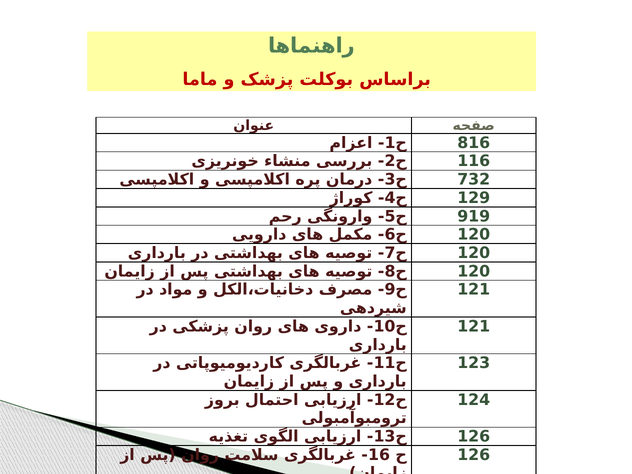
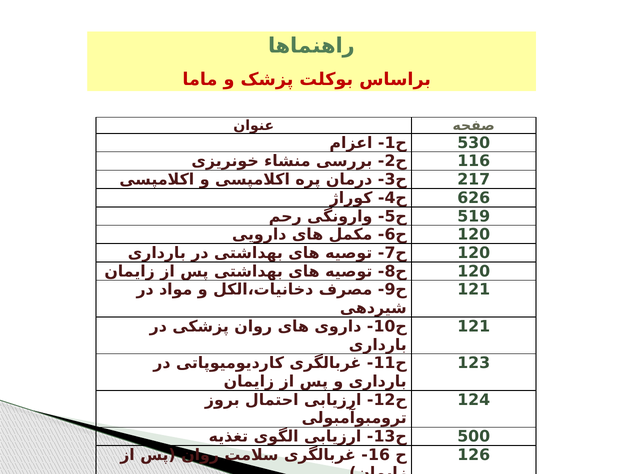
816: 816 -> 530
732: 732 -> 217
129: 129 -> 626
919: 919 -> 519
126 at (474, 437): 126 -> 500
